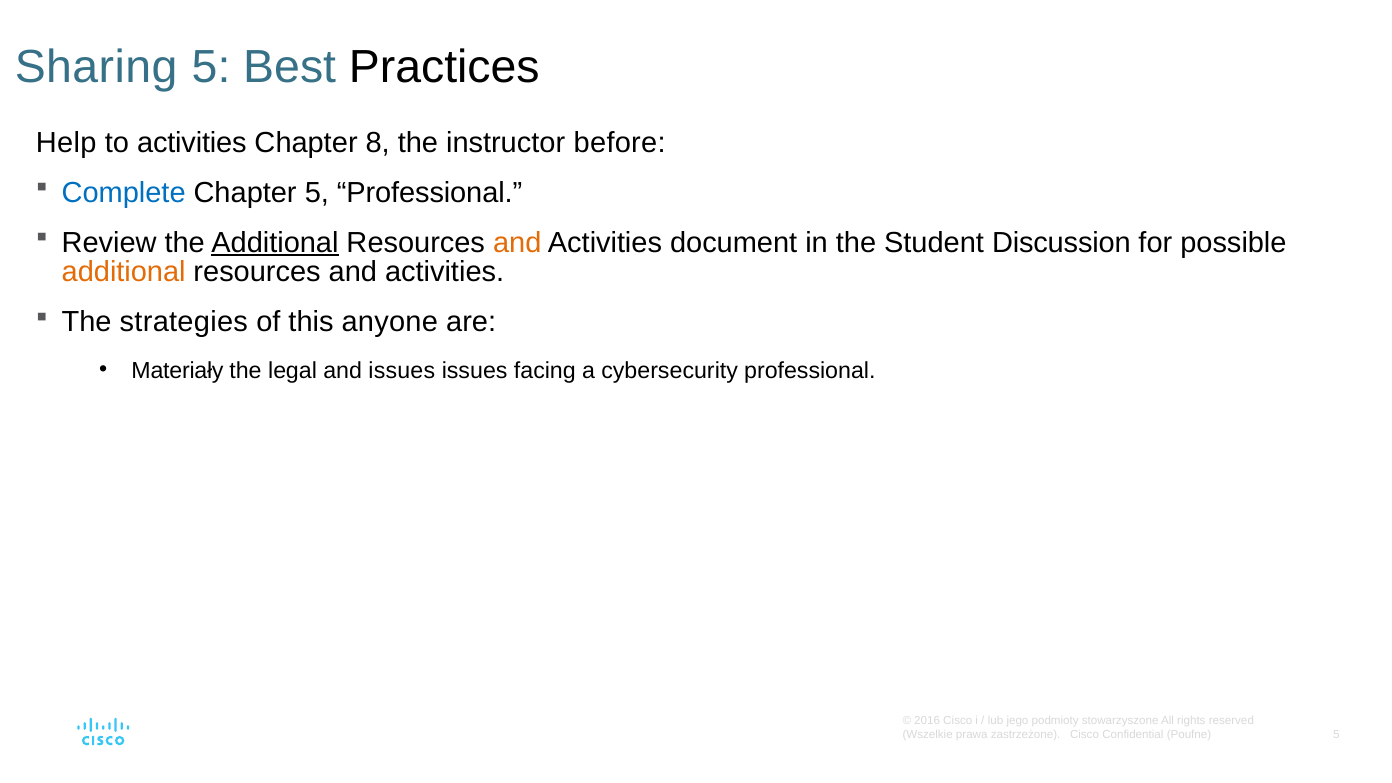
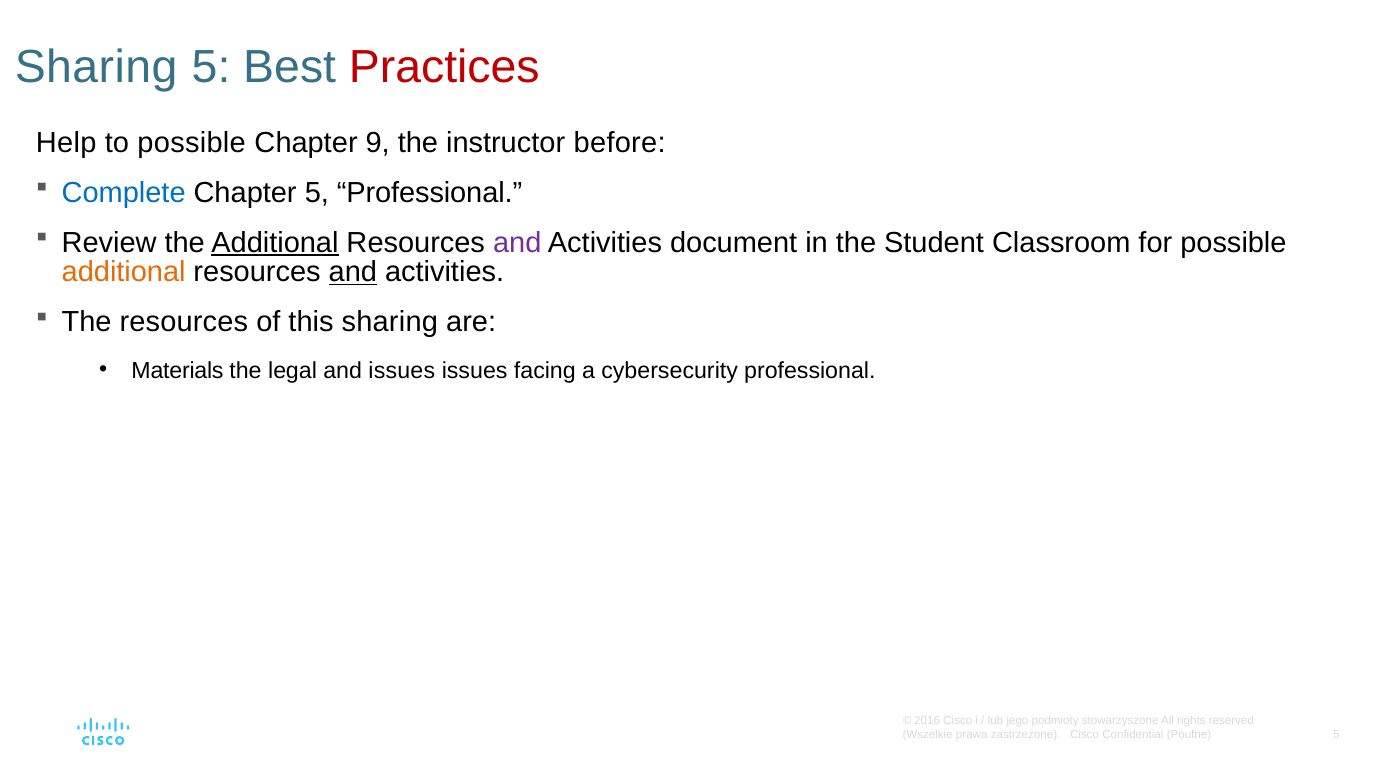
Practices colour: black -> red
to activities: activities -> possible
8: 8 -> 9
and at (517, 243) colour: orange -> purple
Discussion: Discussion -> Classroom
and at (353, 272) underline: none -> present
The strategies: strategies -> resources
this anyone: anyone -> sharing
Materiały: Materiały -> Materials
